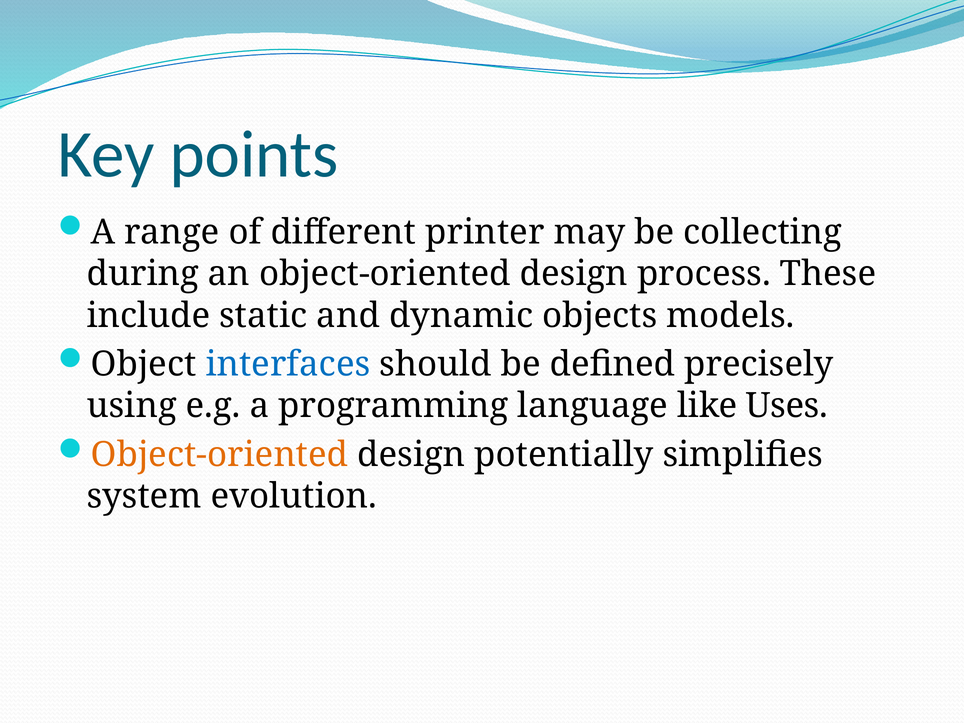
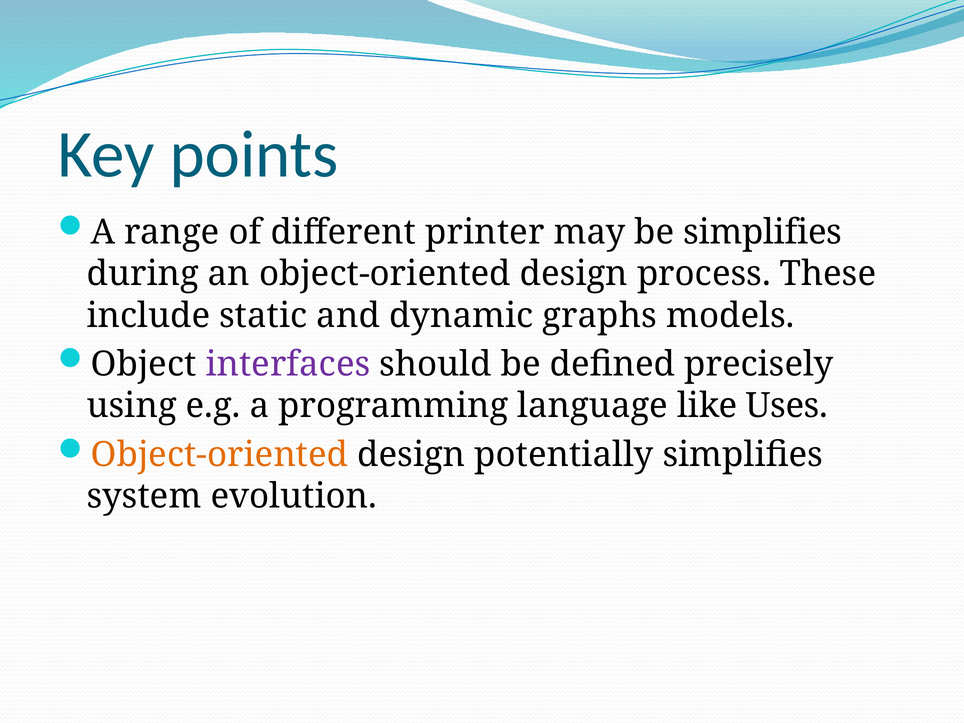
be collecting: collecting -> simplifies
objects: objects -> graphs
interfaces colour: blue -> purple
